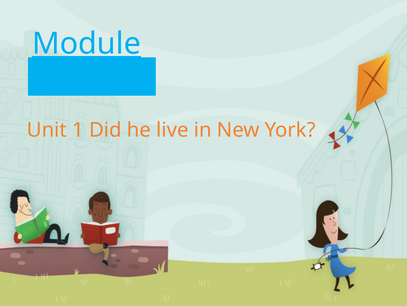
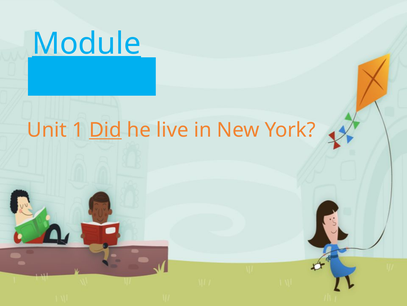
Did underline: none -> present
